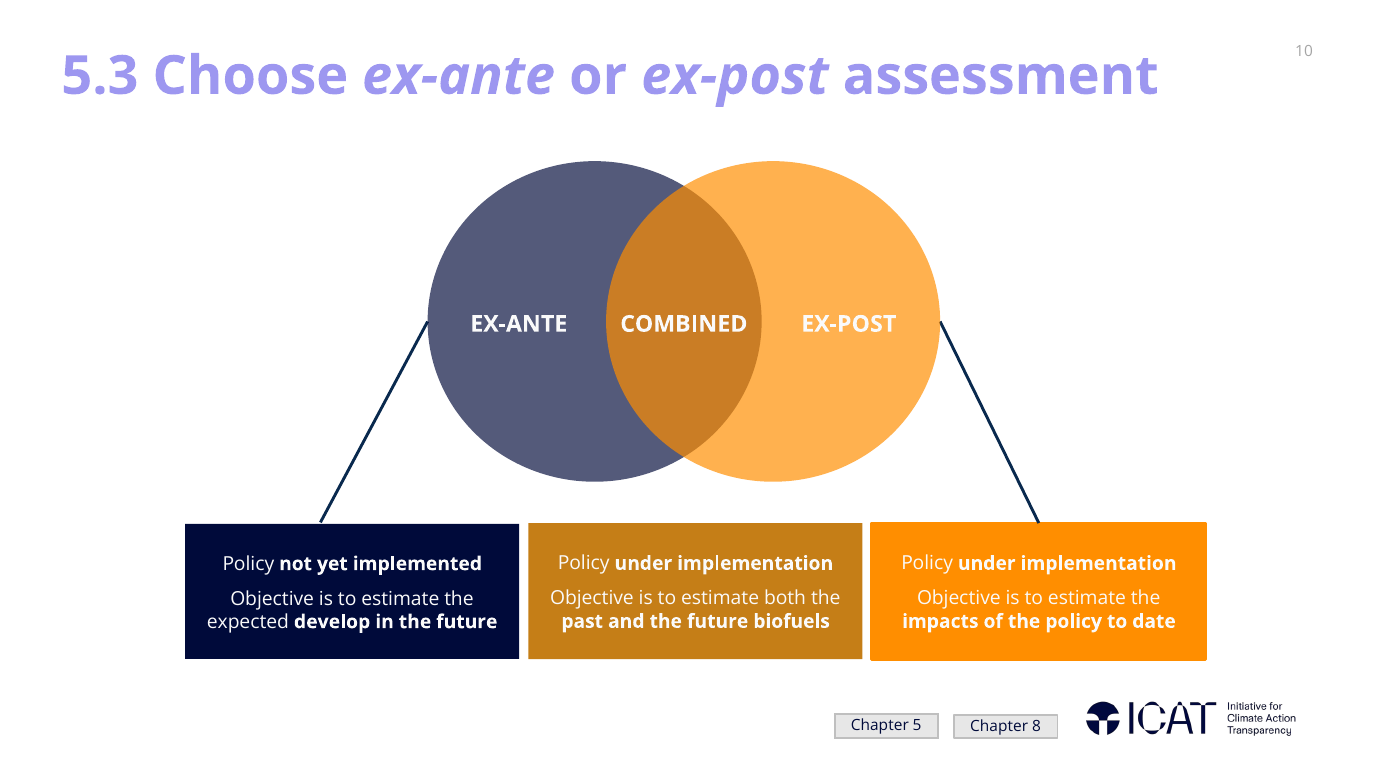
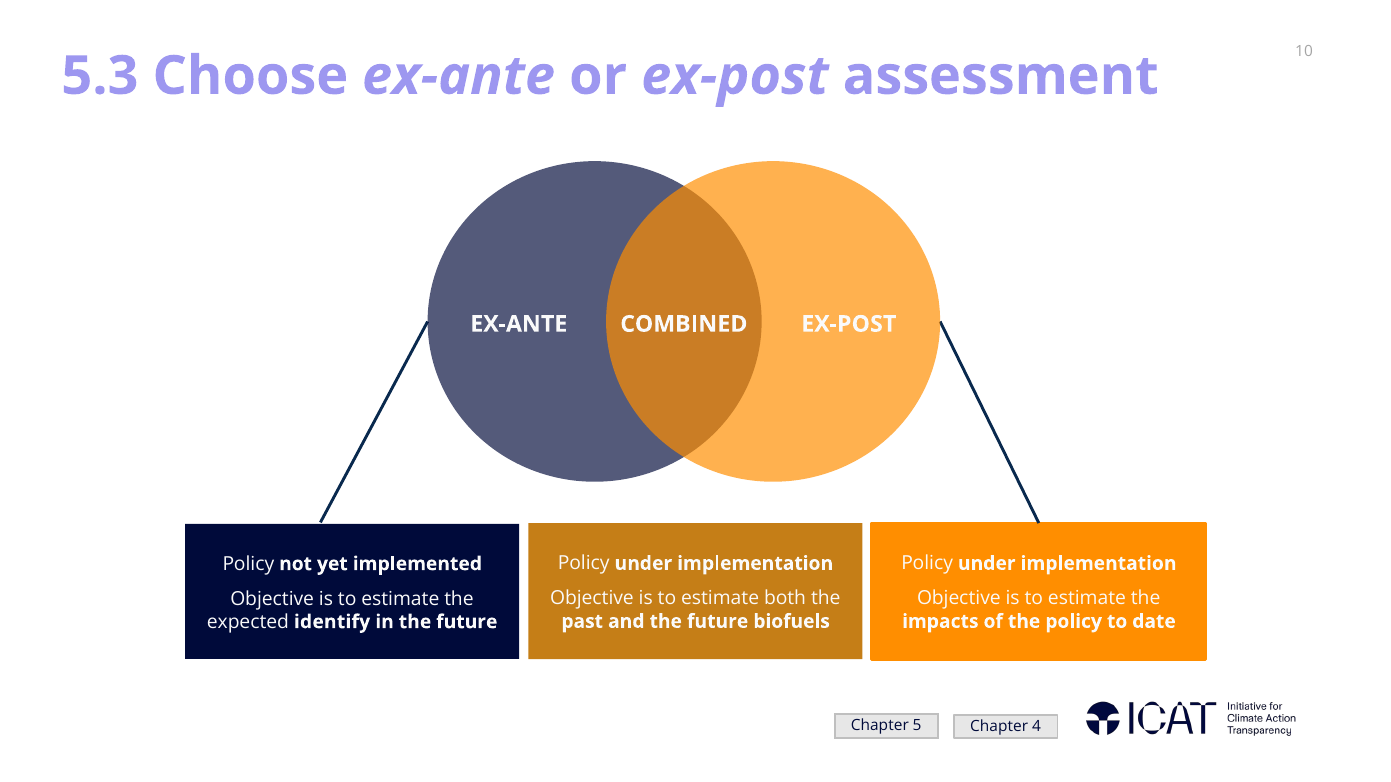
develop: develop -> identify
8: 8 -> 4
